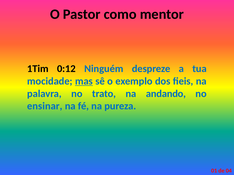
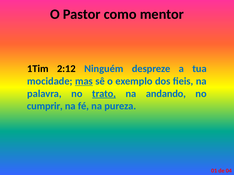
0:12: 0:12 -> 2:12
trato underline: none -> present
ensinar: ensinar -> cumprir
